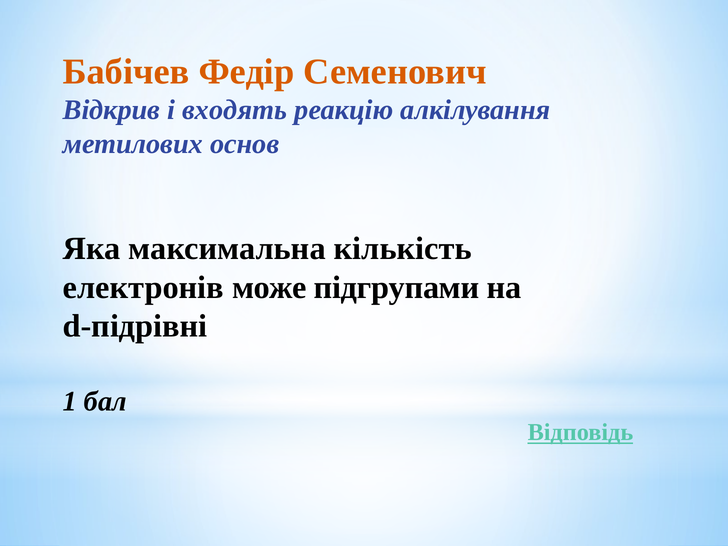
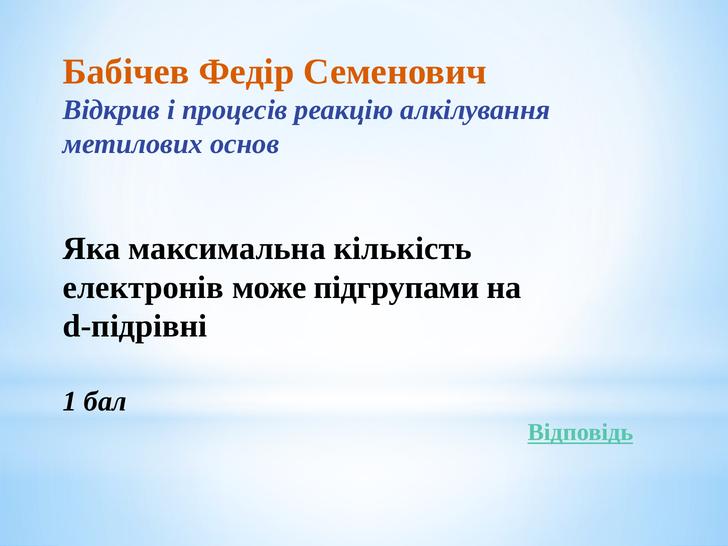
входять: входять -> процесів
